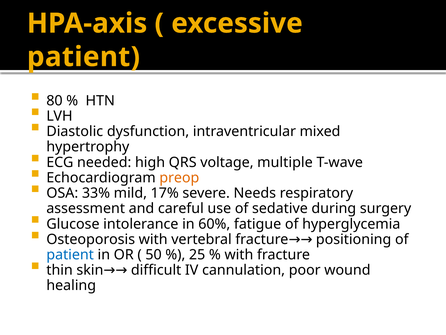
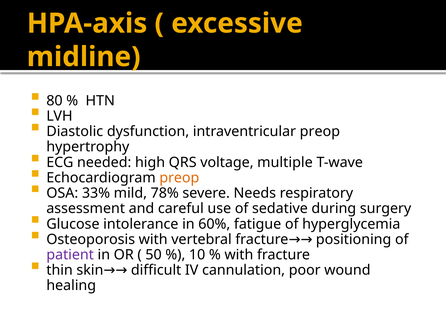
patient at (84, 57): patient -> midline
intraventricular mixed: mixed -> preop
17%: 17% -> 78%
patient at (70, 254) colour: blue -> purple
25: 25 -> 10
